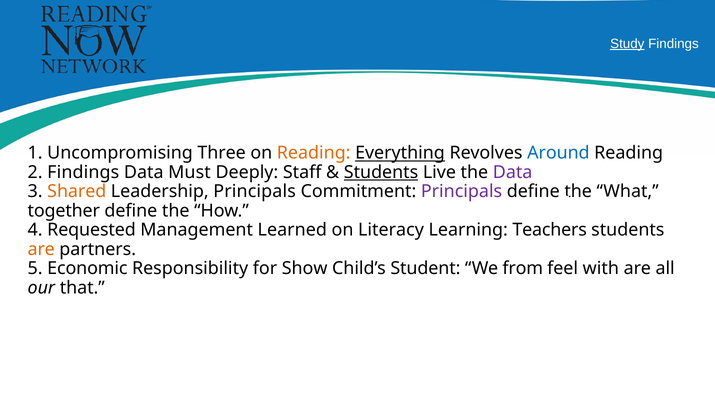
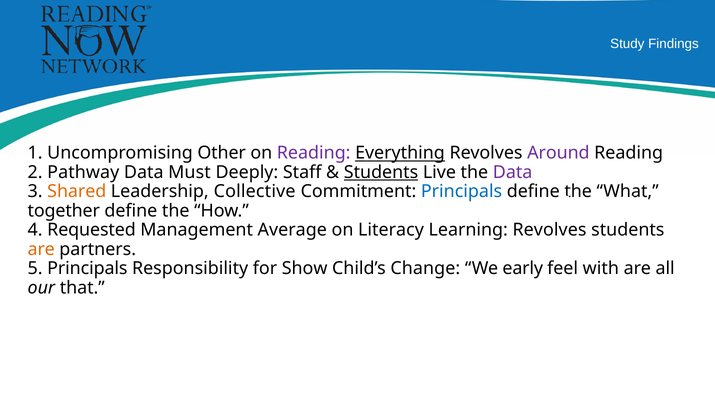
Study underline: present -> none
Three: Three -> Other
Reading at (314, 153) colour: orange -> purple
Around colour: blue -> purple
2 Findings: Findings -> Pathway
Leadership Principals: Principals -> Collective
Principals at (462, 191) colour: purple -> blue
Learned: Learned -> Average
Learning Teachers: Teachers -> Revolves
5 Economic: Economic -> Principals
Student: Student -> Change
from: from -> early
